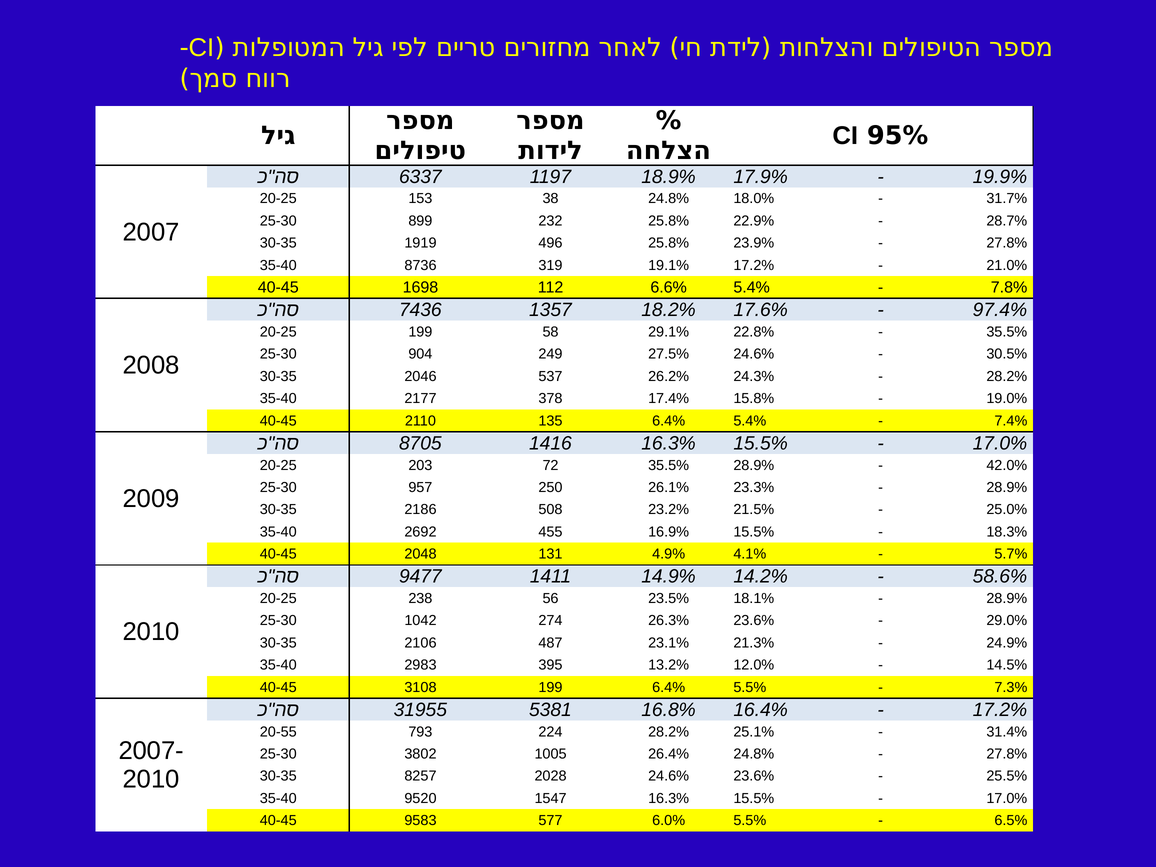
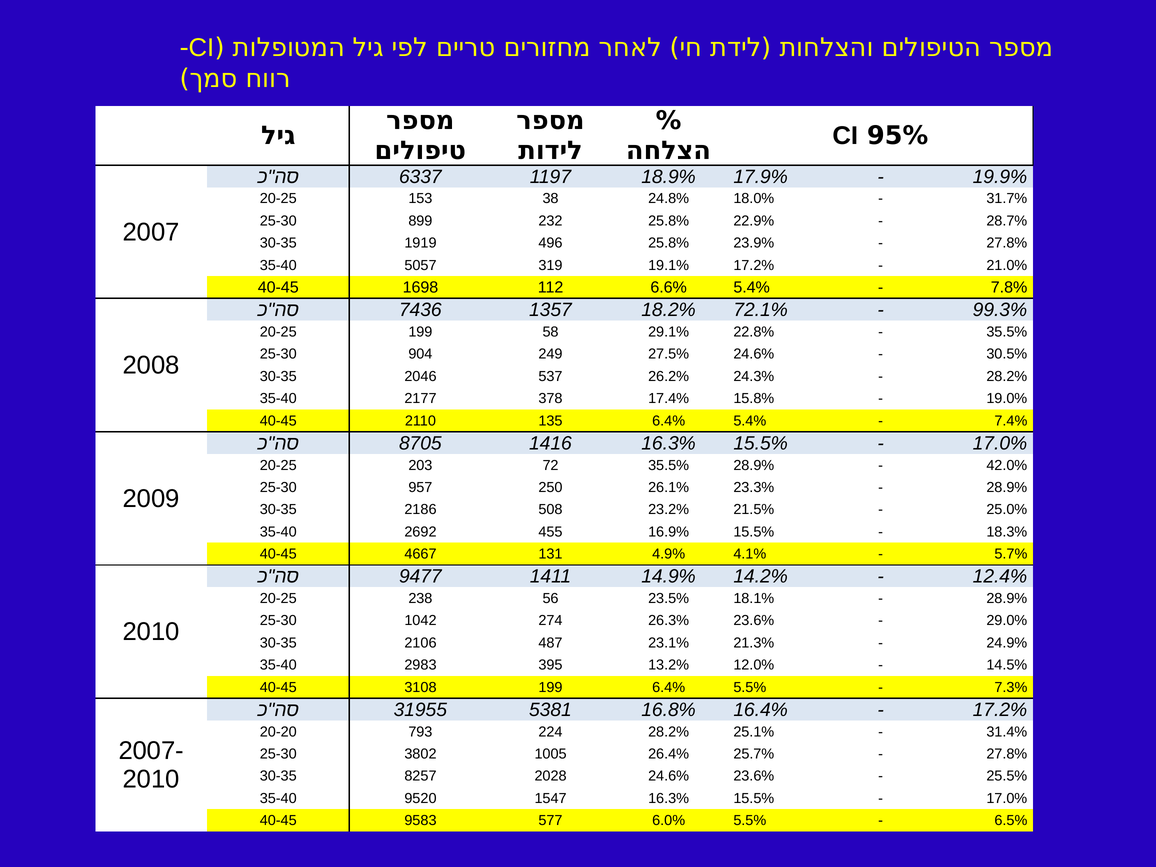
8736: 8736 -> 5057
17.6%: 17.6% -> 72.1%
97.4%: 97.4% -> 99.3%
2048: 2048 -> 4667
58.6%: 58.6% -> 12.4%
20-55: 20-55 -> 20-20
26.4% 24.8%: 24.8% -> 25.7%
